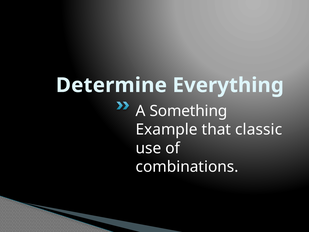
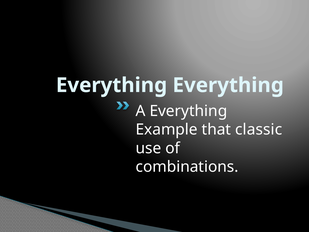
Determine at (111, 85): Determine -> Everything
A Something: Something -> Everything
